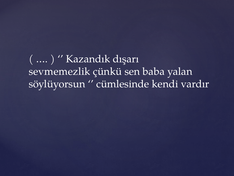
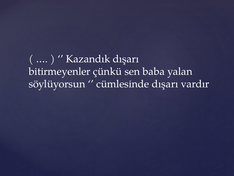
sevmemezlik: sevmemezlik -> bitirmeyenler
cümlesinde kendi: kendi -> dışarı
